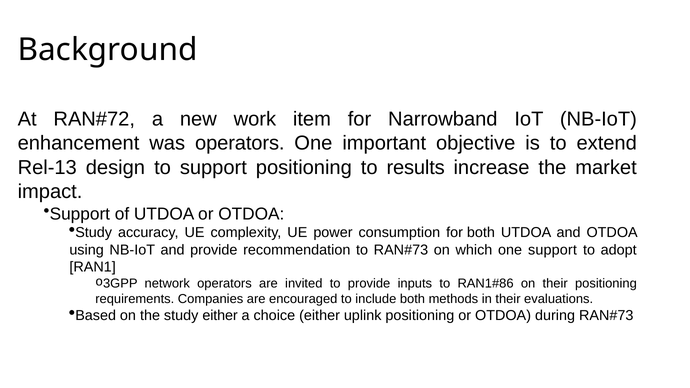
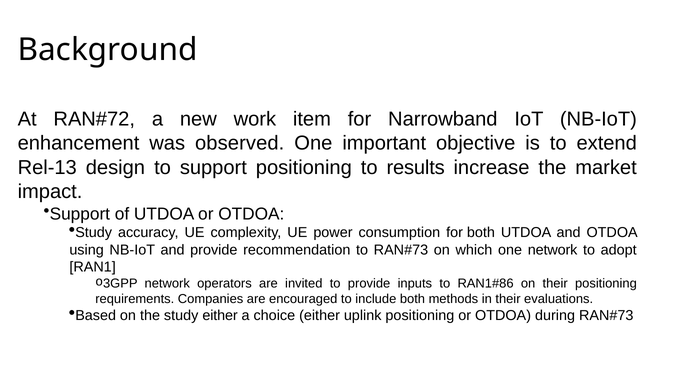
was operators: operators -> observed
one support: support -> network
